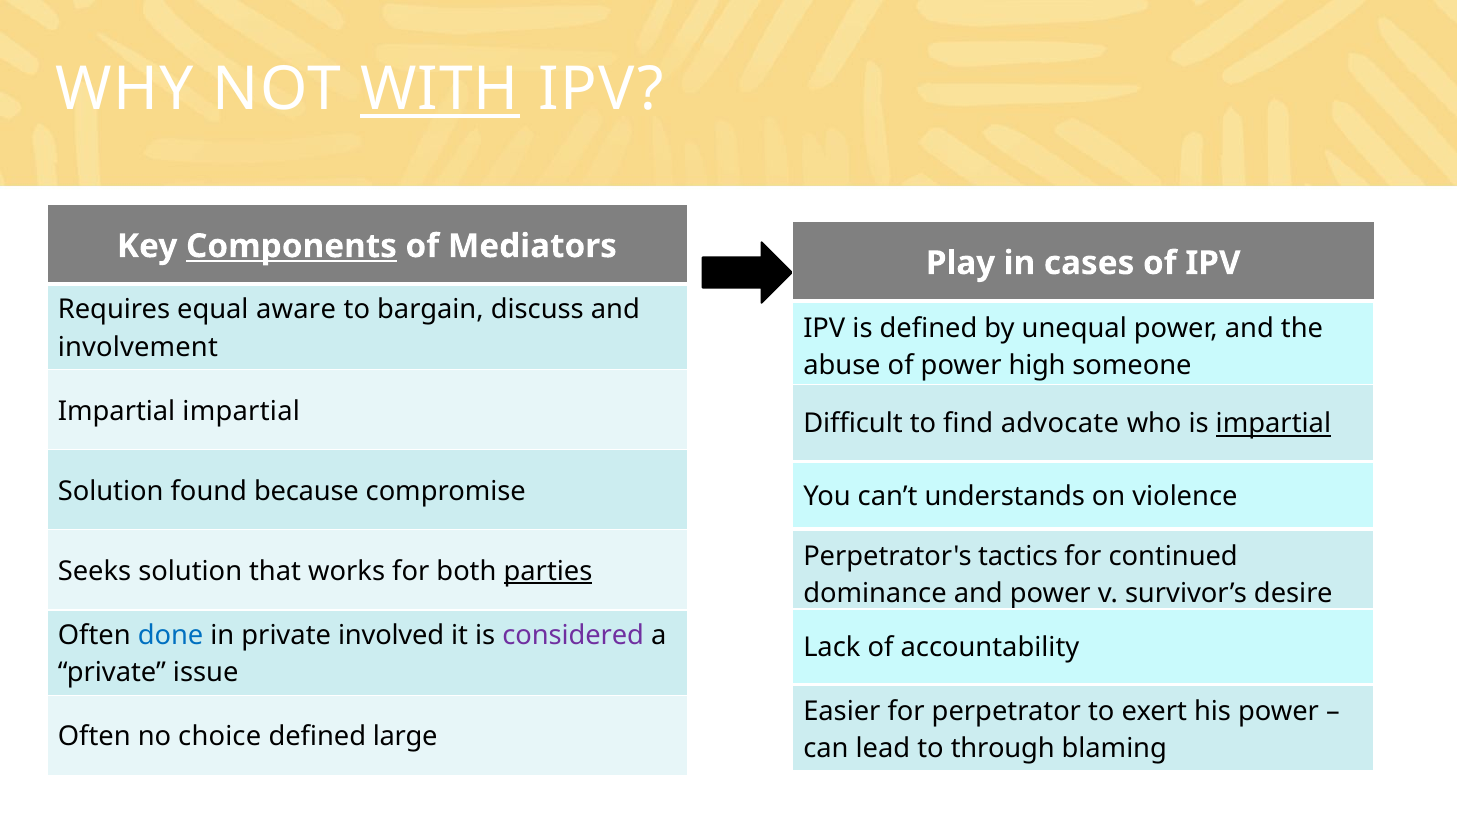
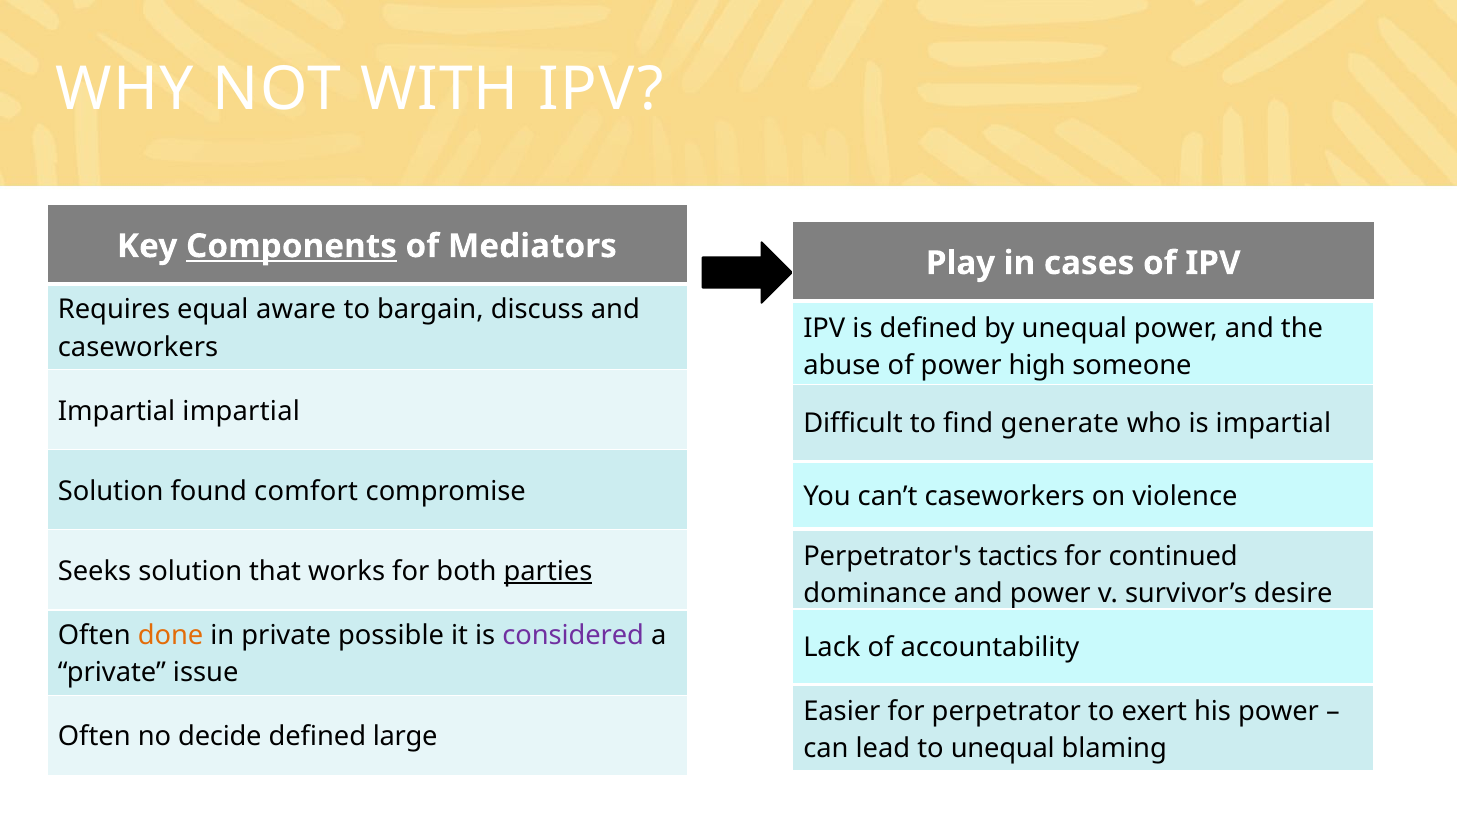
WITH underline: present -> none
involvement at (138, 347): involvement -> caseworkers
advocate: advocate -> generate
impartial at (1273, 424) underline: present -> none
because: because -> comfort
can’t understands: understands -> caseworkers
done colour: blue -> orange
involved: involved -> possible
choice: choice -> decide
to through: through -> unequal
